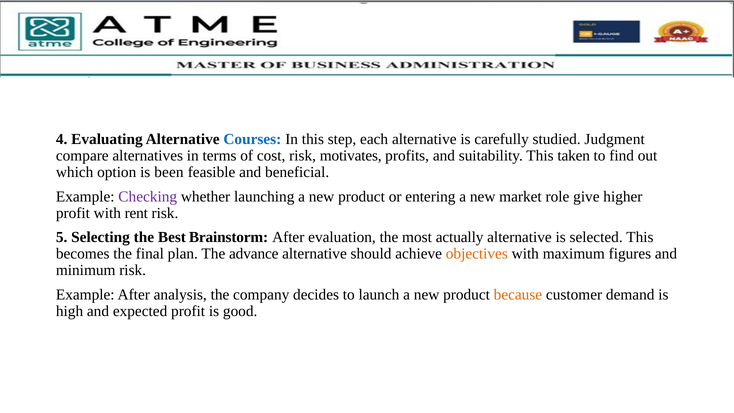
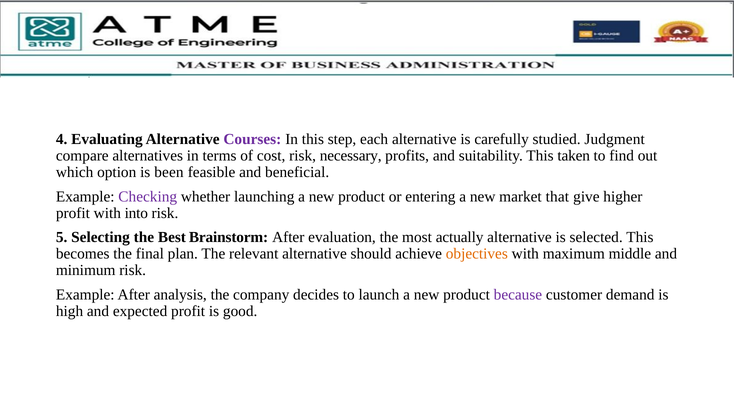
Courses colour: blue -> purple
motivates: motivates -> necessary
role: role -> that
rent: rent -> into
advance: advance -> relevant
figures: figures -> middle
because colour: orange -> purple
